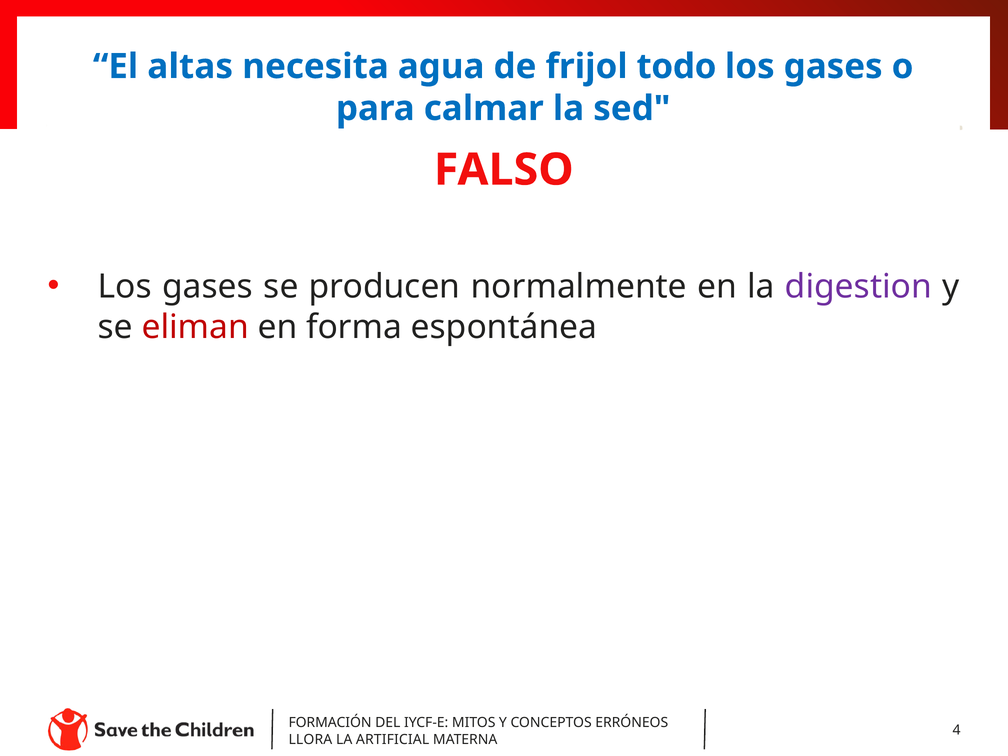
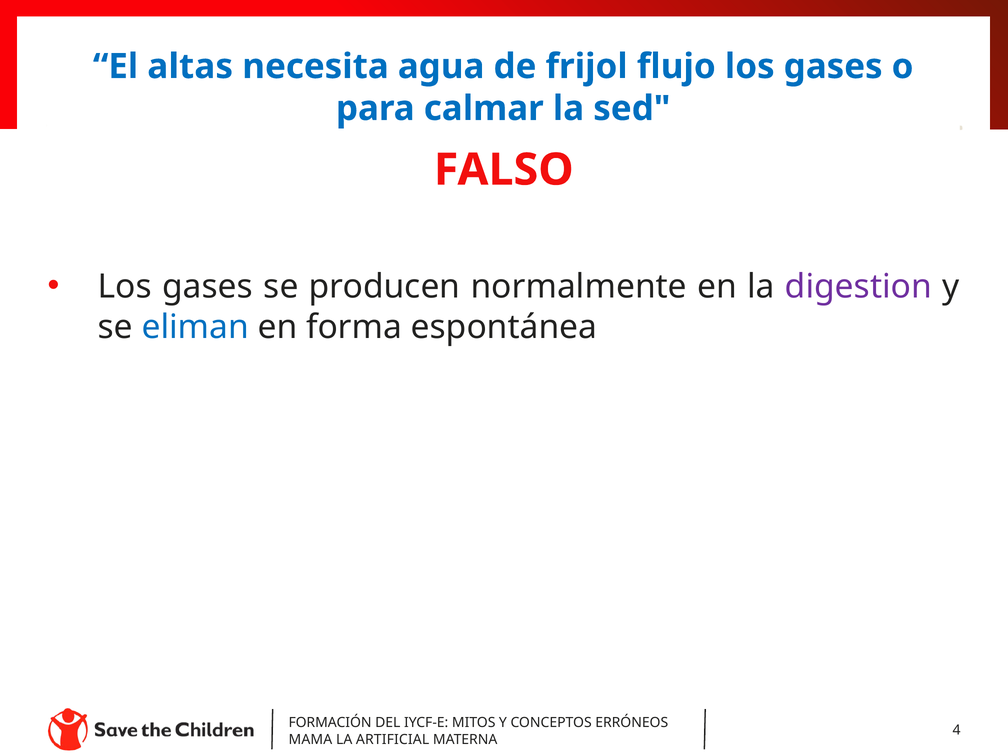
todo: todo -> flujo
eliman colour: red -> blue
LLORA: LLORA -> MAMA
